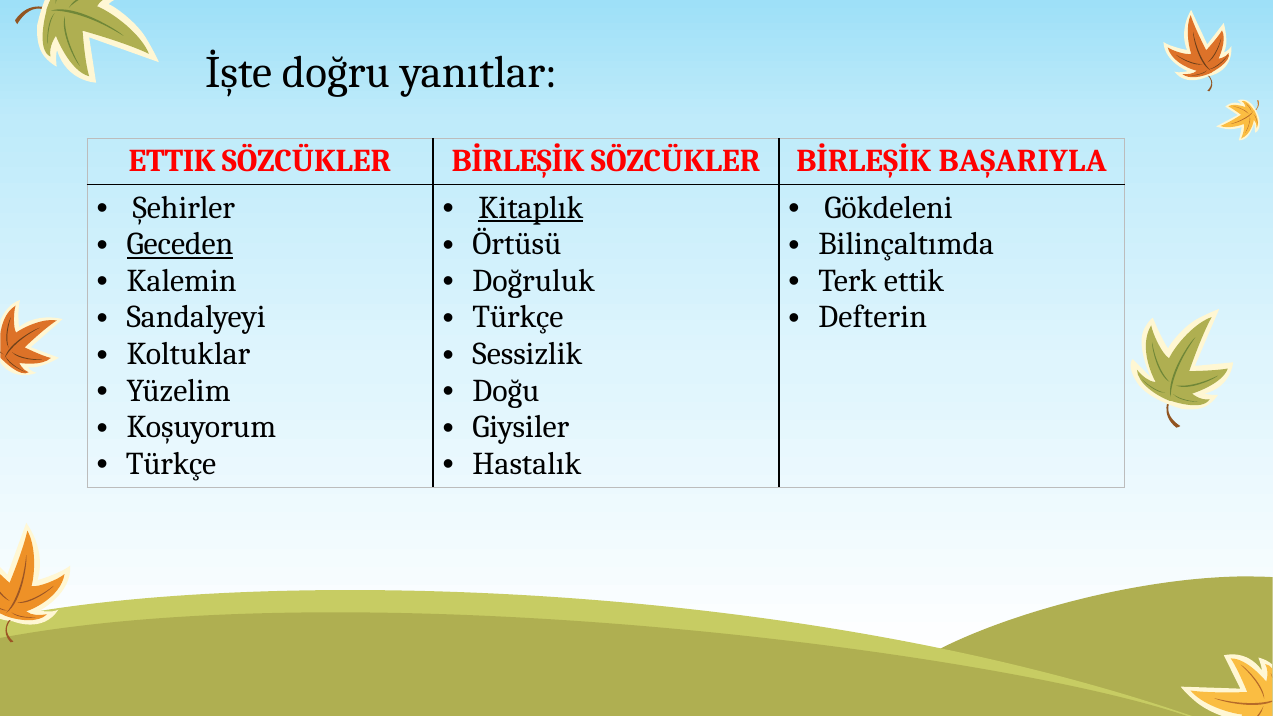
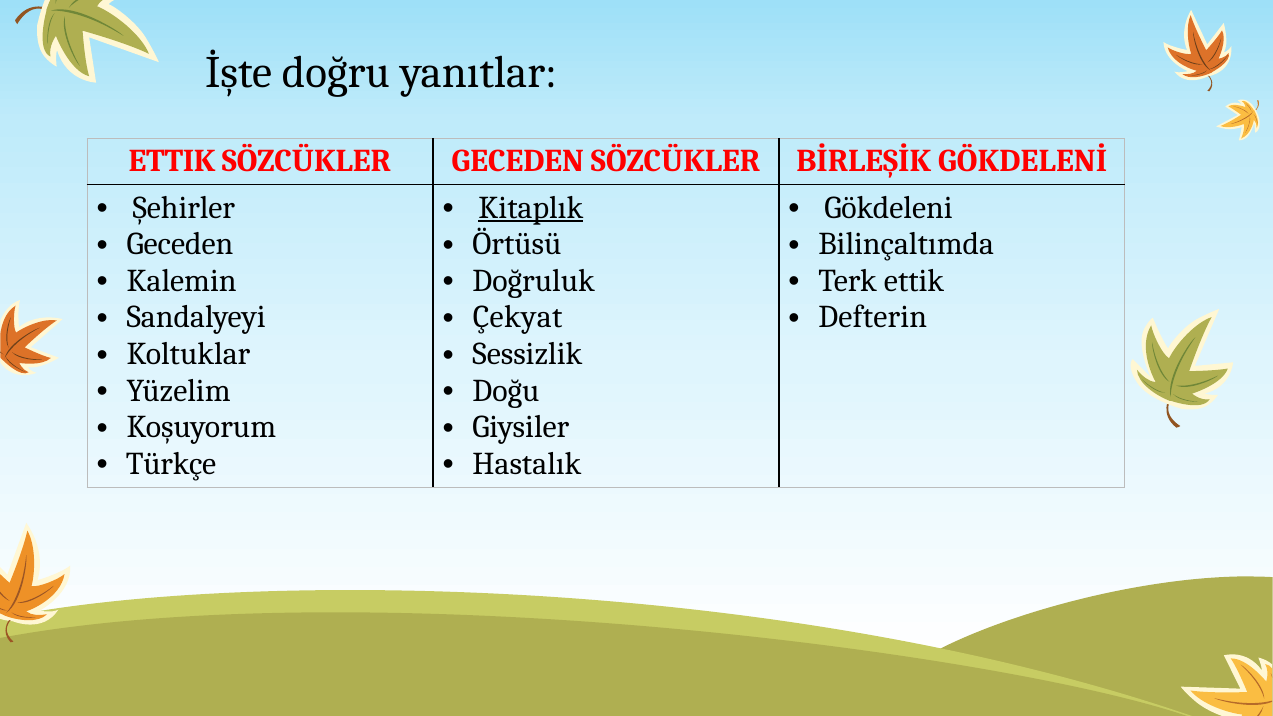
BİRLEŞİK at (518, 161): BİRLEŞİK -> GECEDEN
BAŞARIYLA: BAŞARIYLA -> GÖKDELENİ
Geceden at (180, 244) underline: present -> none
Türkçe at (518, 317): Türkçe -> Çekyat
